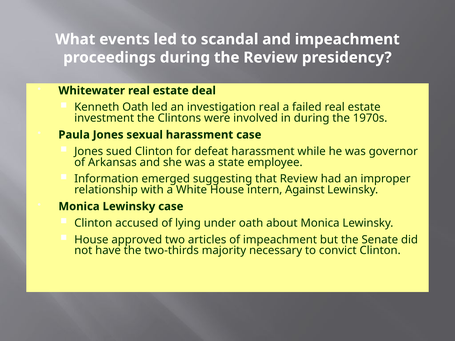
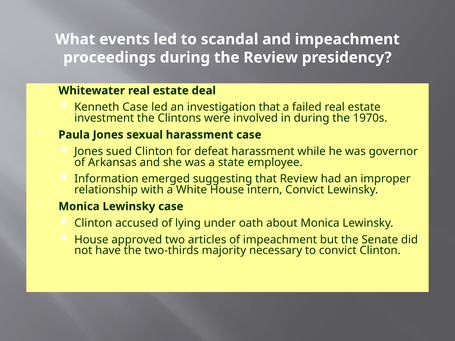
Kenneth Oath: Oath -> Case
investigation real: real -> that
intern Against: Against -> Convict
